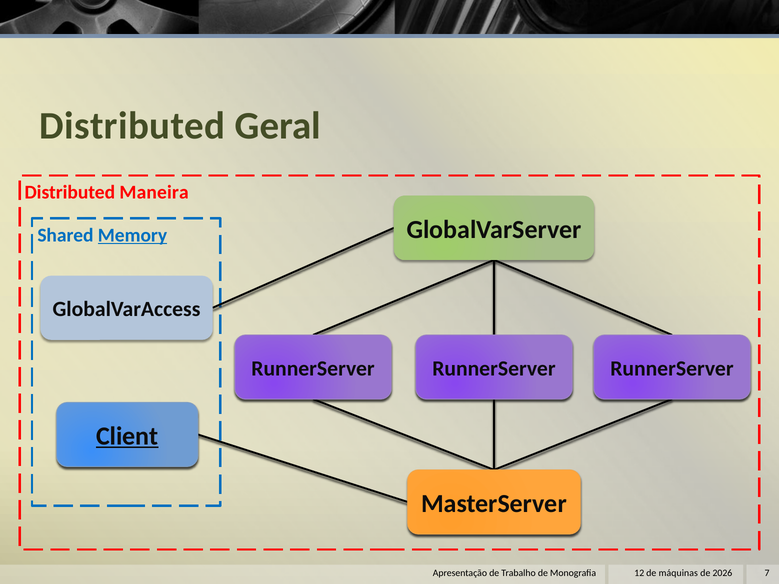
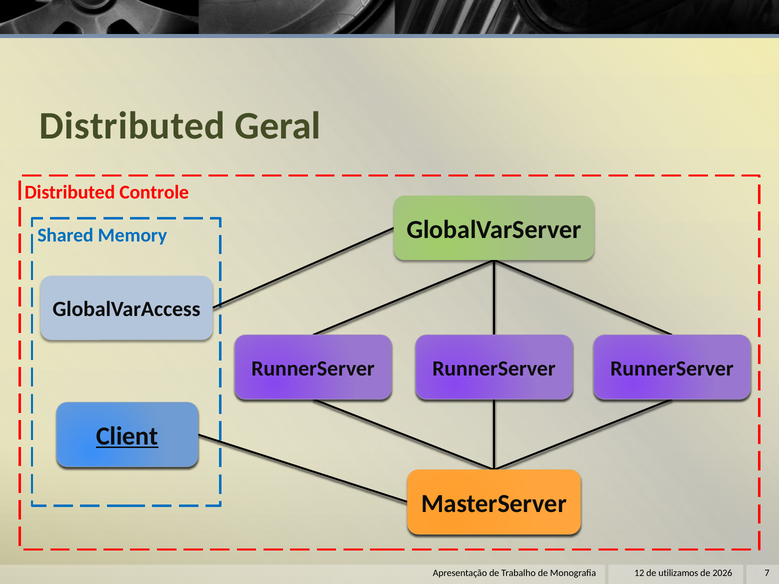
Maneira: Maneira -> Controle
Memory underline: present -> none
máquinas: máquinas -> utilizamos
